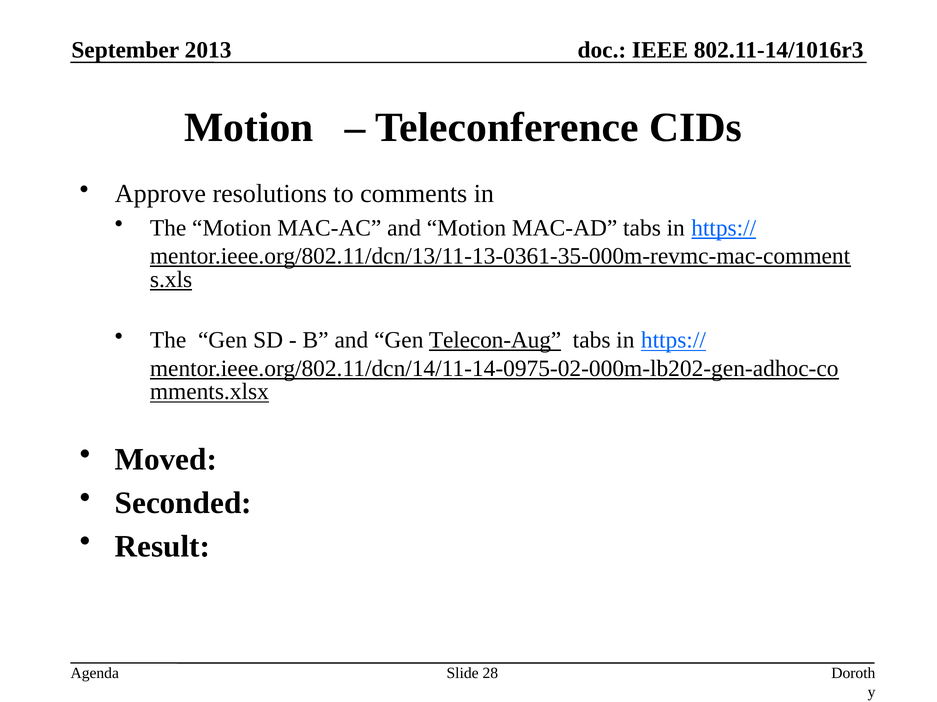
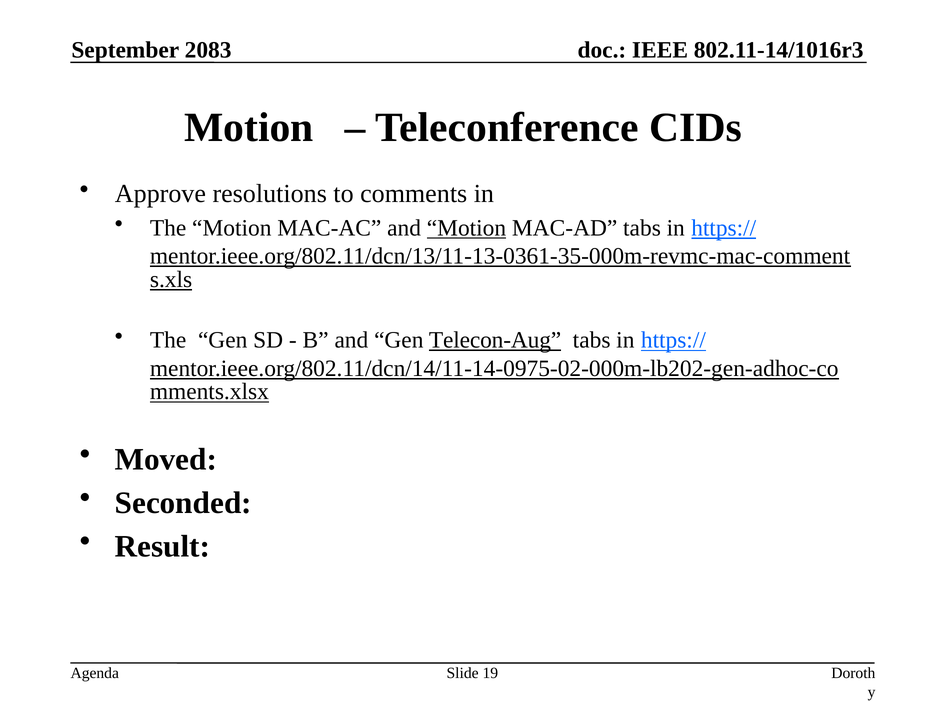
2013: 2013 -> 2083
Motion at (466, 228) underline: none -> present
28: 28 -> 19
